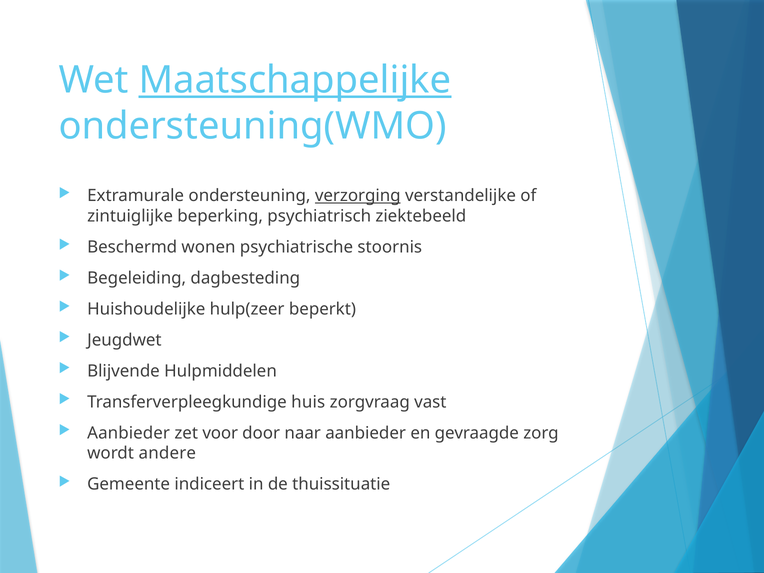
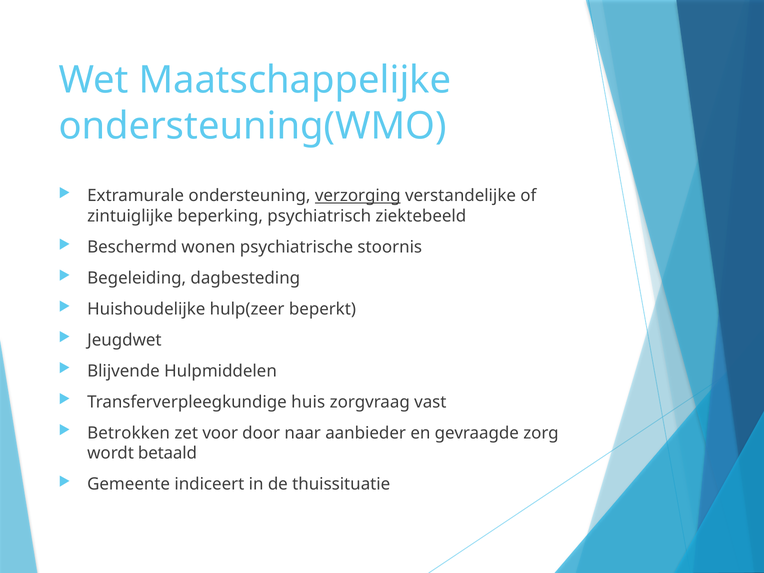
Maatschappelijke underline: present -> none
Aanbieder at (129, 433): Aanbieder -> Betrokken
andere: andere -> betaald
